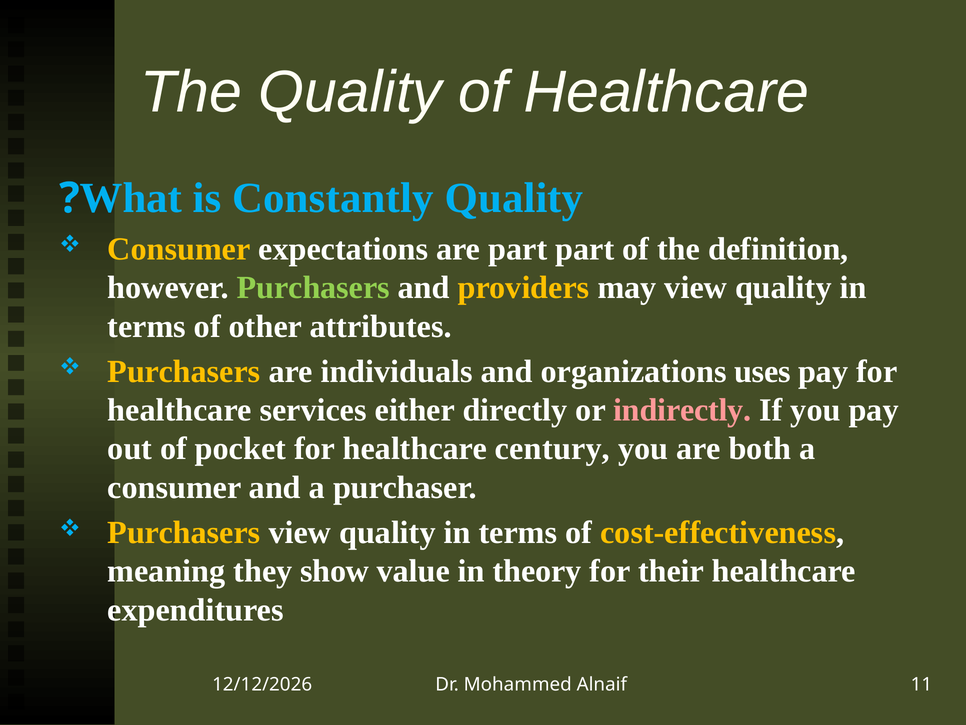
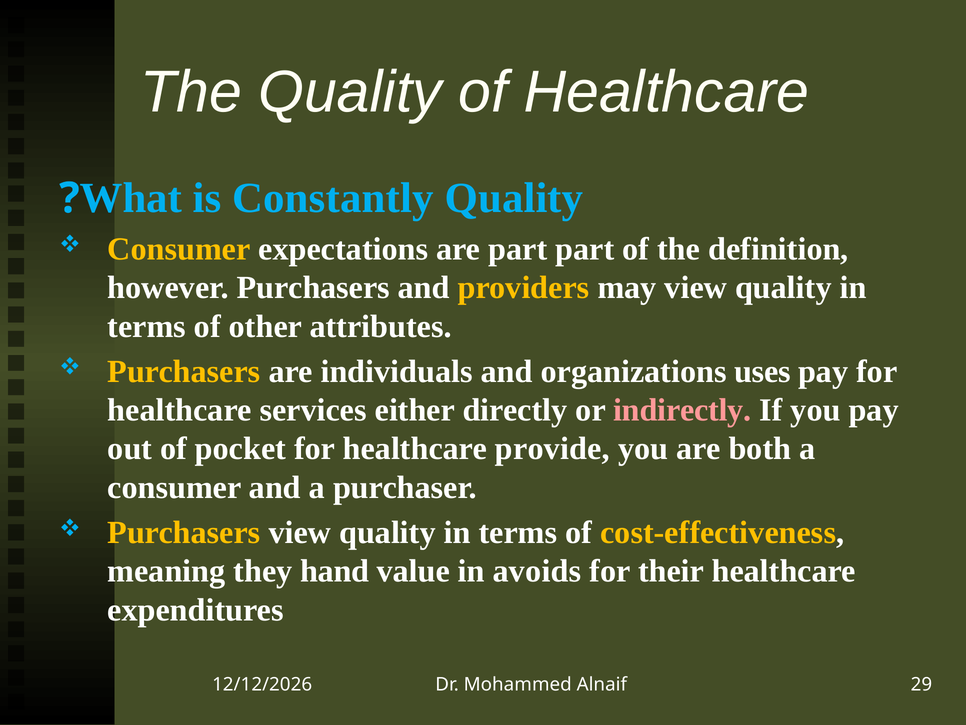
Purchasers at (313, 287) colour: light green -> white
century: century -> provide
show: show -> hand
theory: theory -> avoids
11: 11 -> 29
